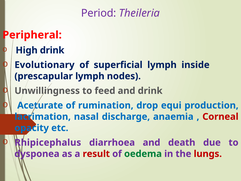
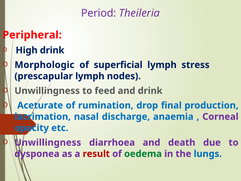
Evolutionary: Evolutionary -> Morphologic
inside: inside -> stress
equi: equi -> final
Corneal colour: red -> purple
Rhipicephalus at (48, 142): Rhipicephalus -> Unwillingness
lungs colour: red -> blue
